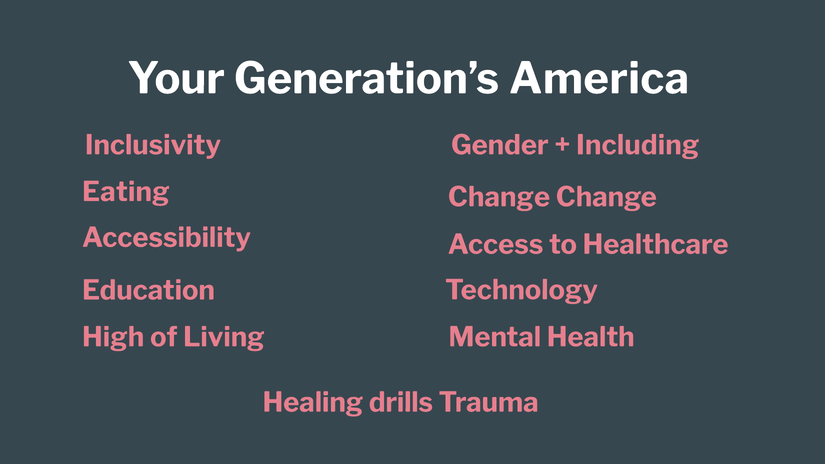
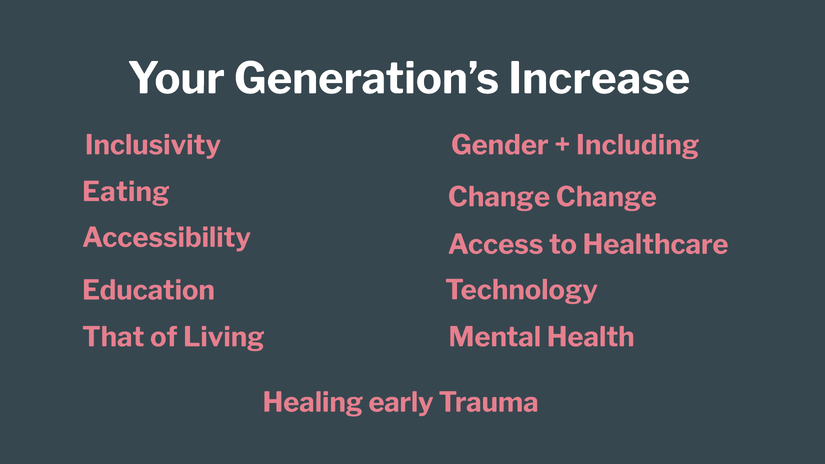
America: America -> Increase
High: High -> That
drills: drills -> early
